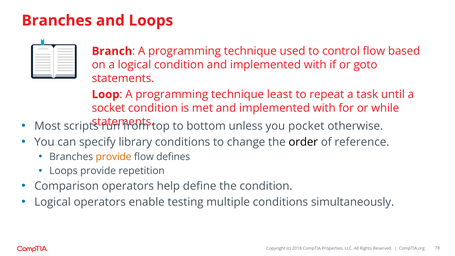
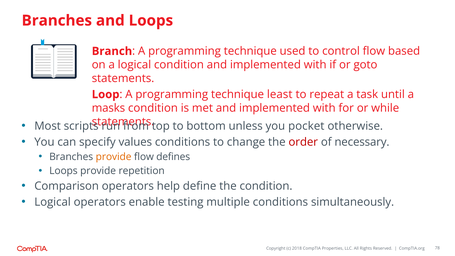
socket: socket -> masks
library: library -> values
order colour: black -> red
reference: reference -> necessary
